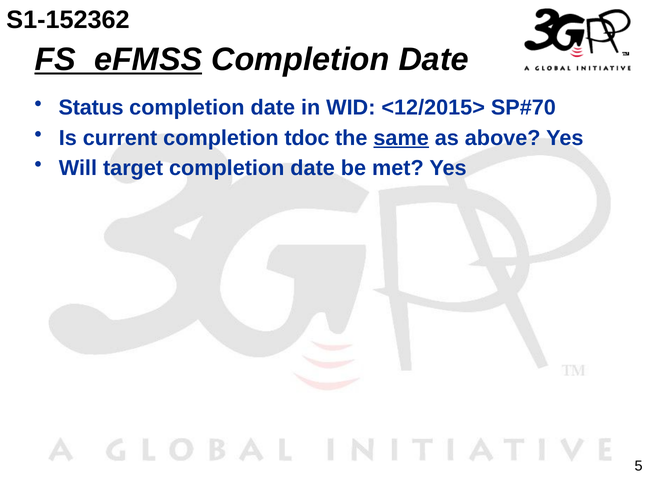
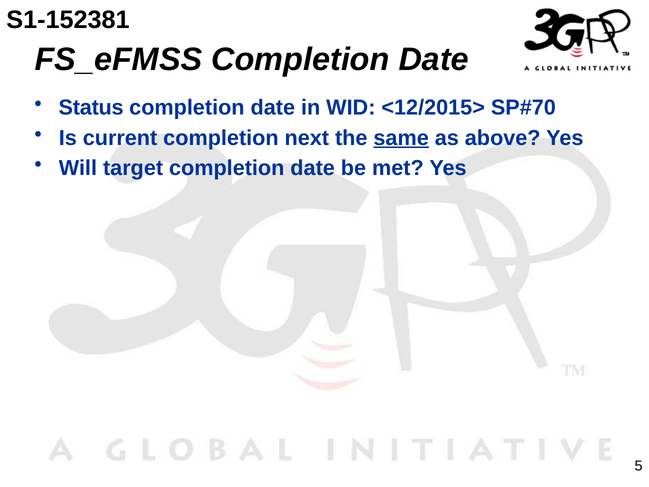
S1-152362: S1-152362 -> S1-152381
FS_eFMSS underline: present -> none
tdoc: tdoc -> next
